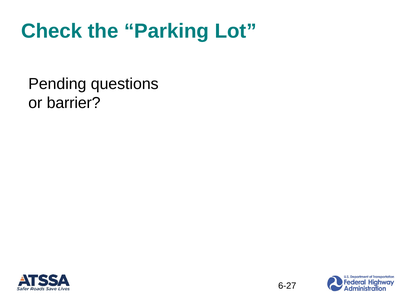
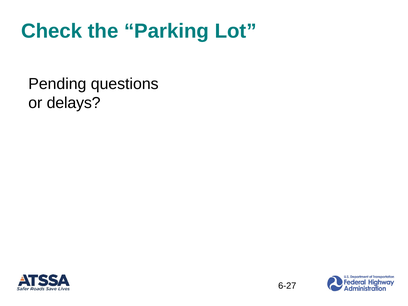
barrier: barrier -> delays
